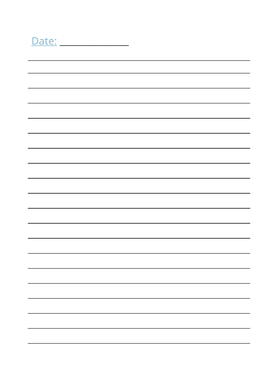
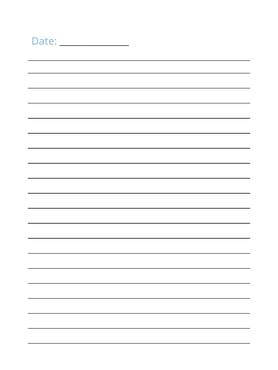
Date underline: present -> none
